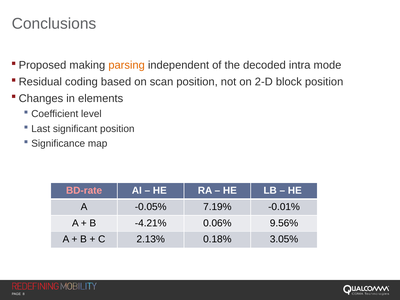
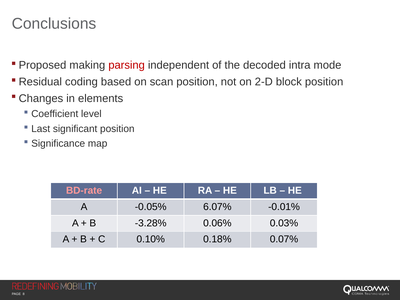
parsing colour: orange -> red
7.19%: 7.19% -> 6.07%
-4.21%: -4.21% -> -3.28%
9.56%: 9.56% -> 0.03%
2.13%: 2.13% -> 0.10%
3.05%: 3.05% -> 0.07%
